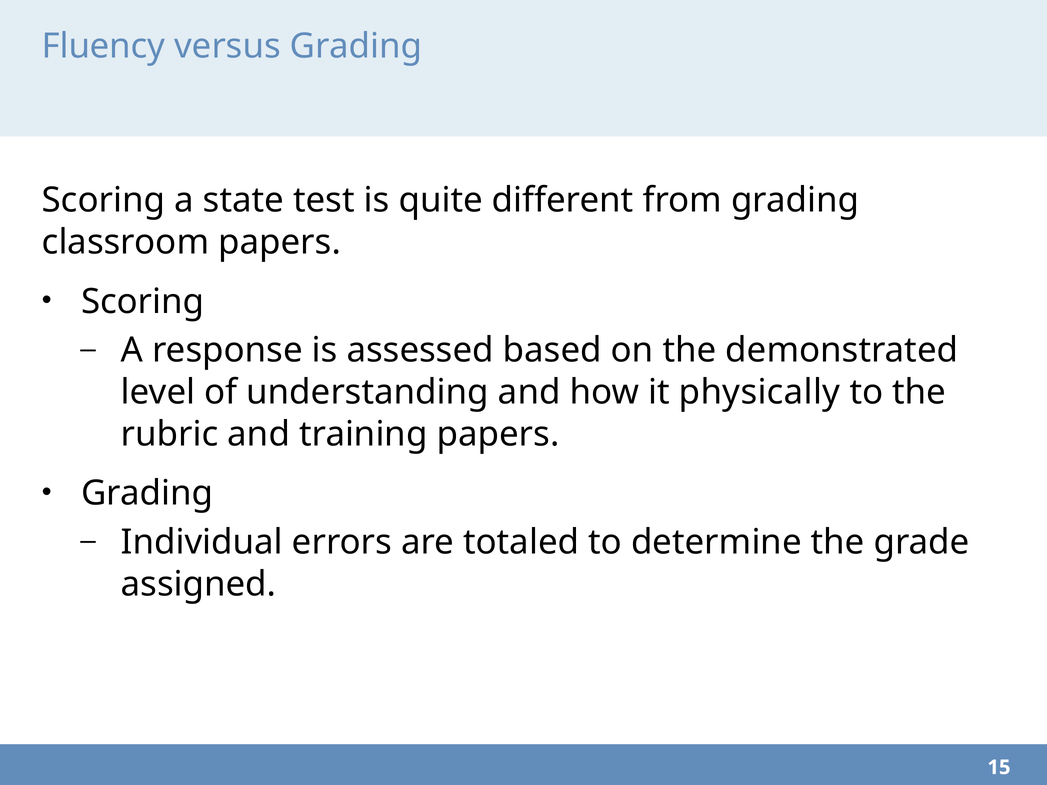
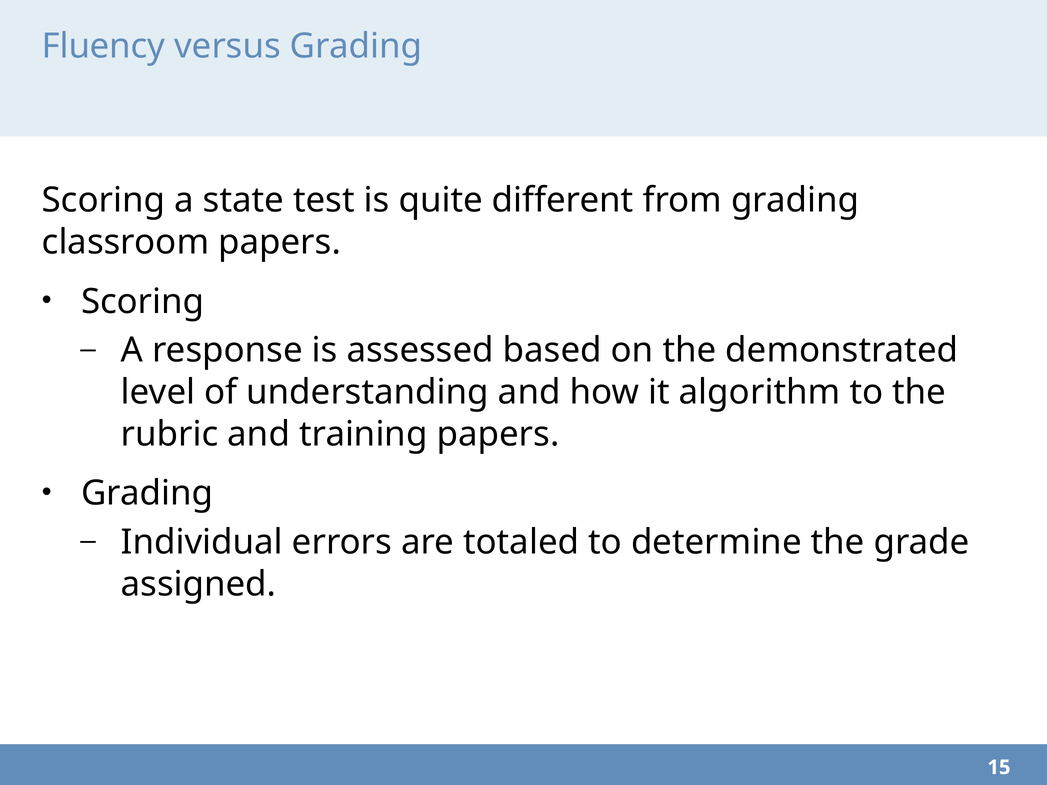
physically: physically -> algorithm
